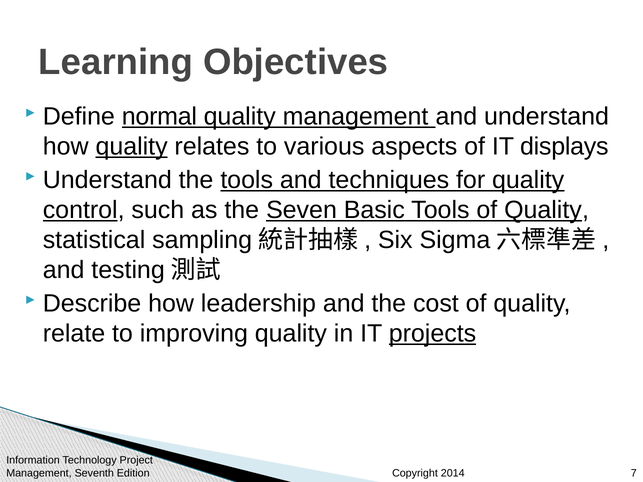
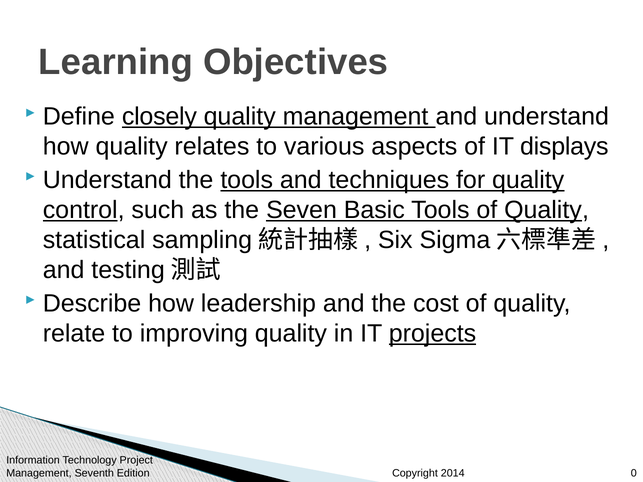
normal: normal -> closely
quality at (132, 146) underline: present -> none
7: 7 -> 0
